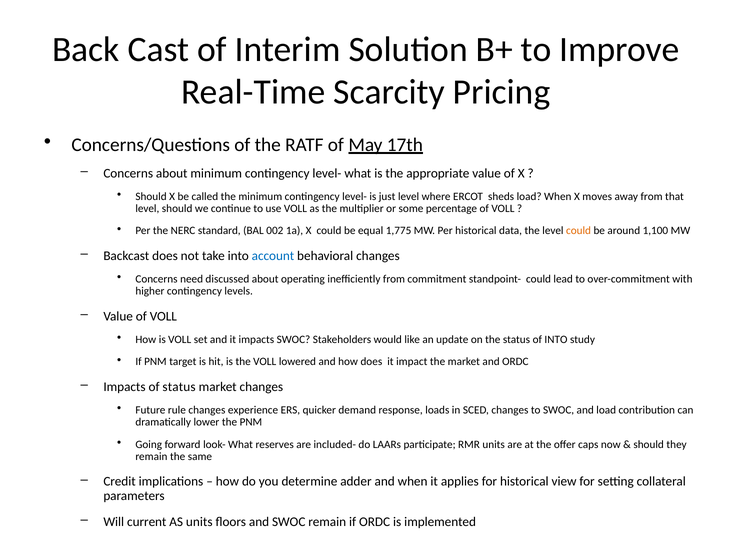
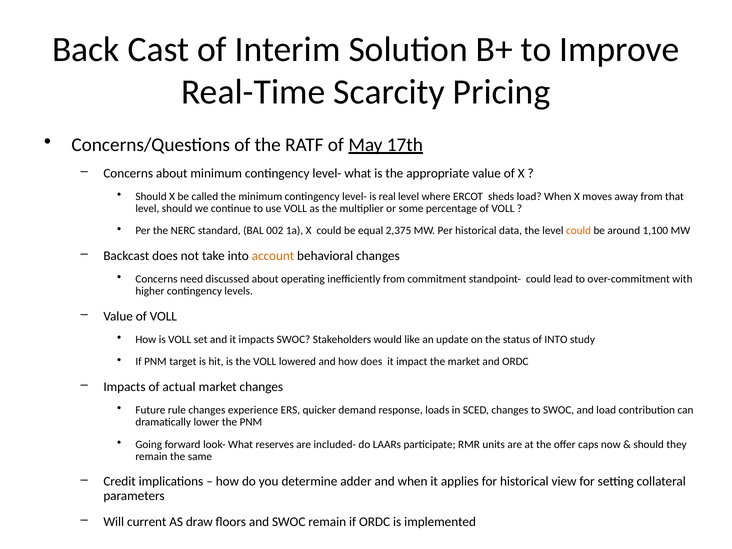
just: just -> real
1,775: 1,775 -> 2,375
account colour: blue -> orange
of status: status -> actual
AS units: units -> draw
